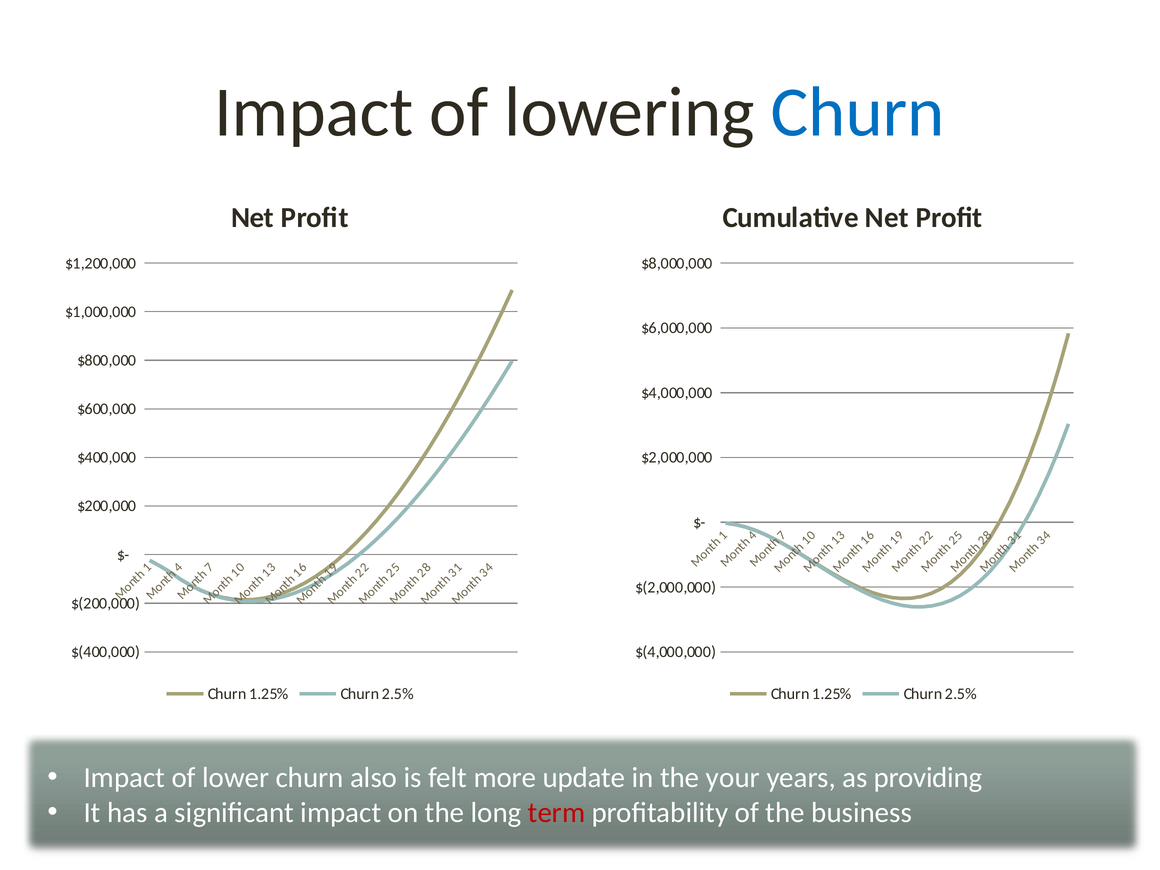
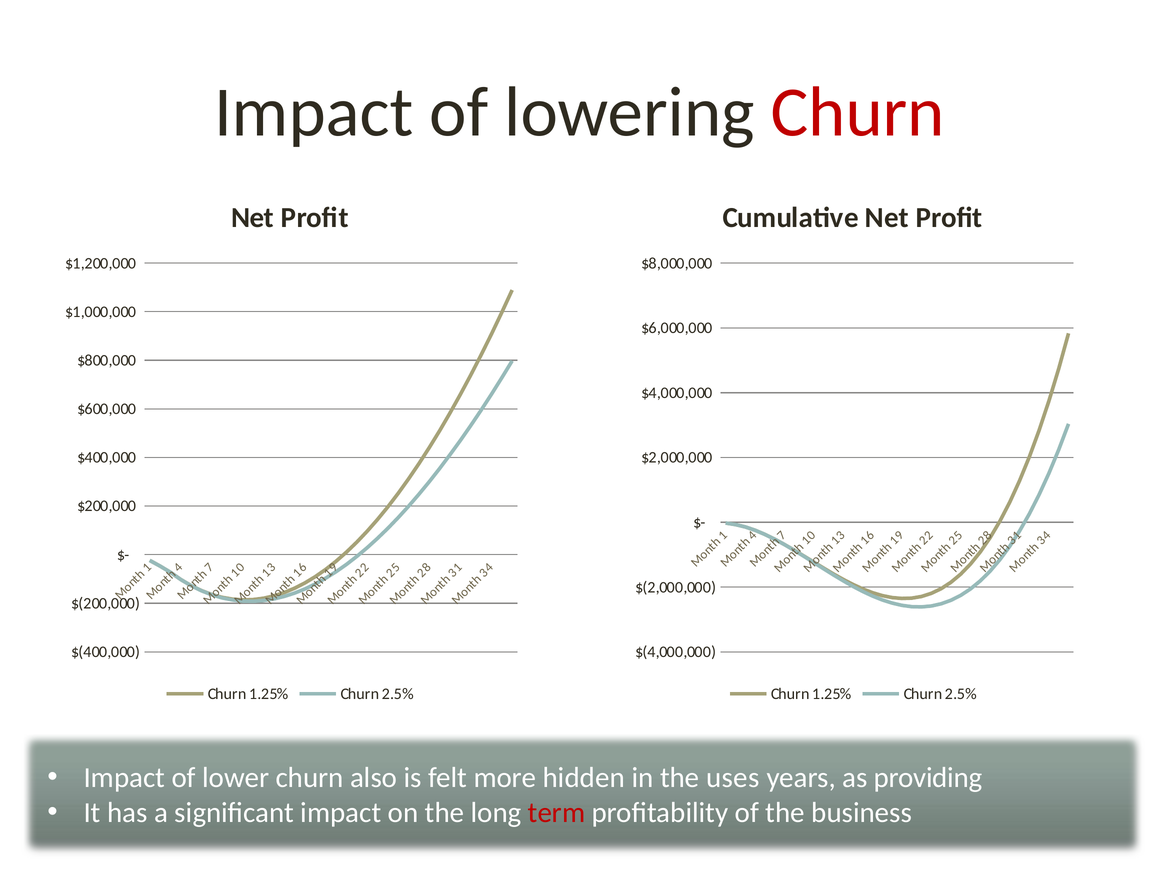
Churn at (858, 112) colour: blue -> red
update: update -> hidden
your: your -> uses
